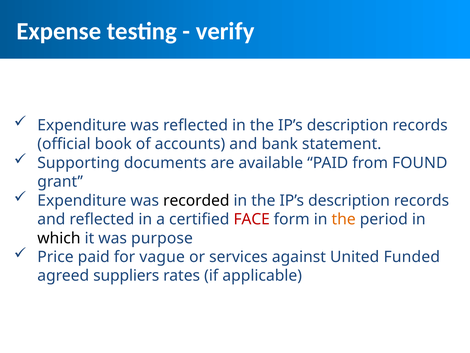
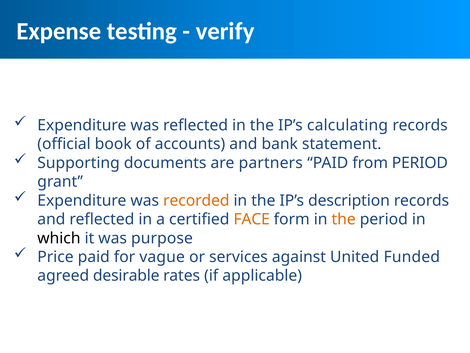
description at (348, 125): description -> calculating
available: available -> partners
from FOUND: FOUND -> PERIOD
recorded colour: black -> orange
FACE colour: red -> orange
suppliers: suppliers -> desirable
